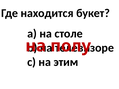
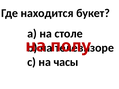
этим: этим -> часы
